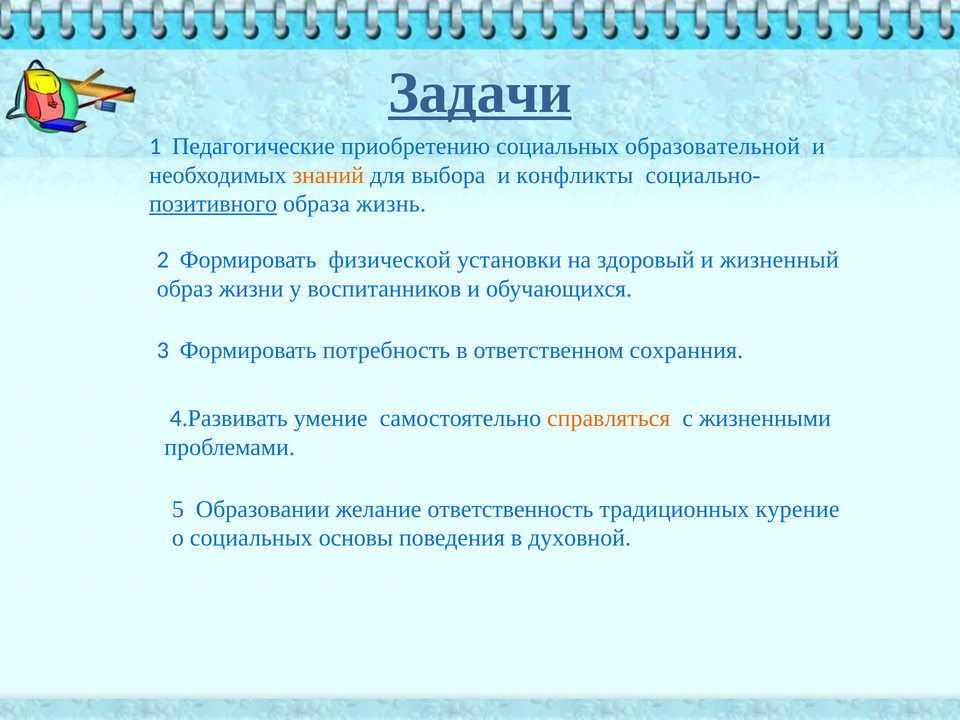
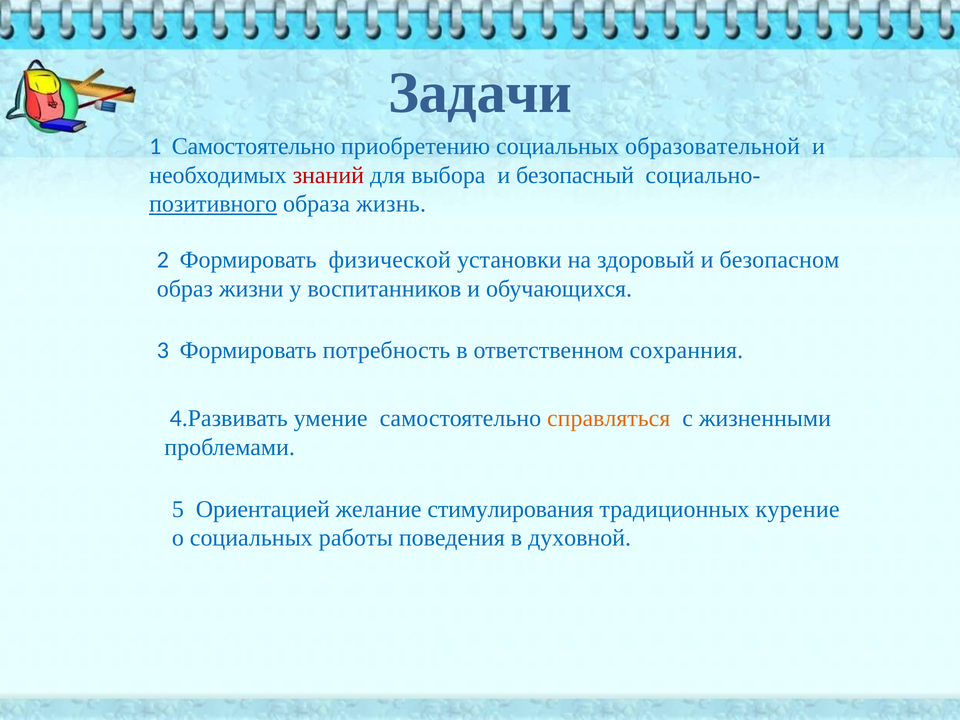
Задачи underline: present -> none
1 Педагогические: Педагогические -> Самостоятельно
знаний colour: orange -> red
конфликты: конфликты -> безопасный
жизненный: жизненный -> безопасном
Образовании: Образовании -> Ориентацией
ответственность: ответственность -> стимулирования
основы: основы -> работы
